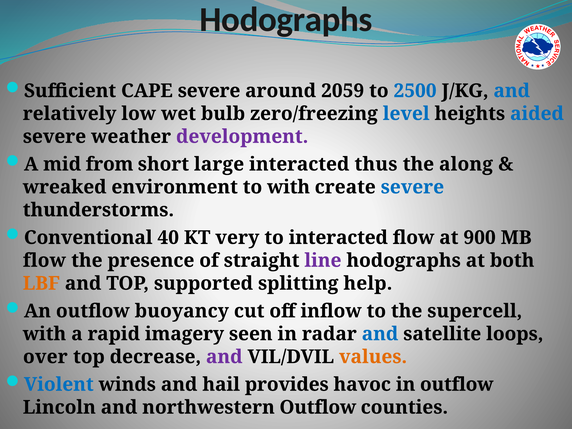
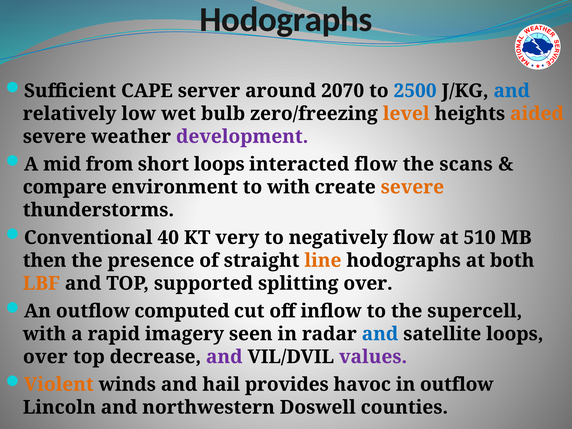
CAPE severe: severe -> server
2059: 2059 -> 2070
level colour: blue -> orange
aided colour: blue -> orange
short large: large -> loops
interacted thus: thus -> flow
along: along -> scans
wreaked: wreaked -> compare
severe at (412, 187) colour: blue -> orange
to interacted: interacted -> negatively
900: 900 -> 510
flow at (44, 261): flow -> then
line colour: purple -> orange
splitting help: help -> over
buoyancy: buoyancy -> computed
values colour: orange -> purple
Violent colour: blue -> orange
northwestern Outflow: Outflow -> Doswell
